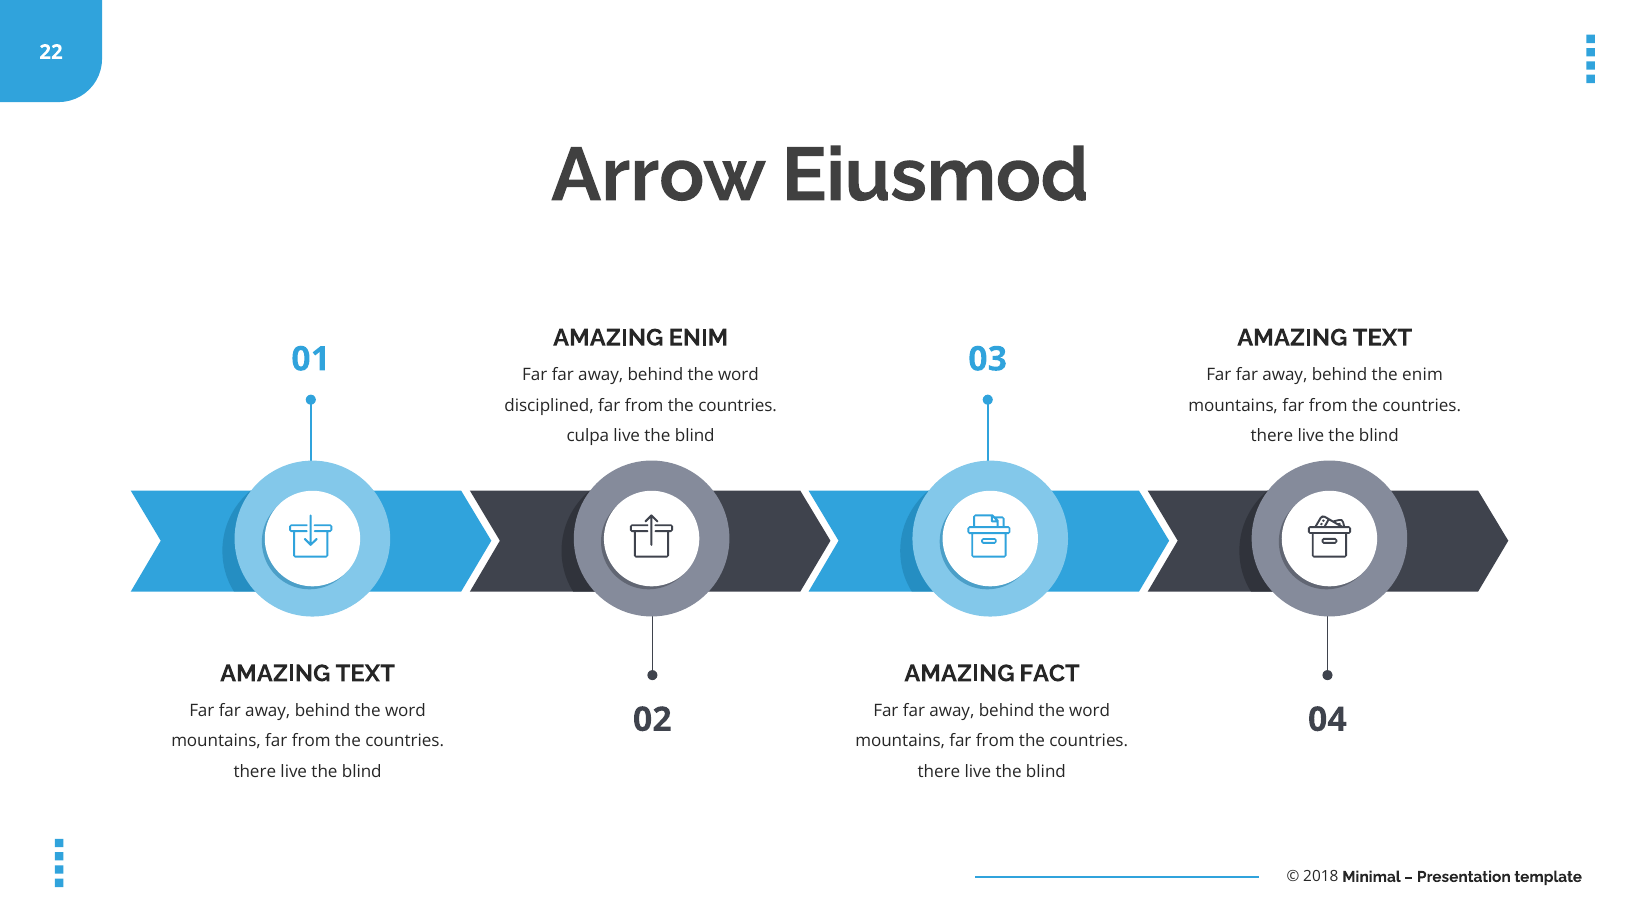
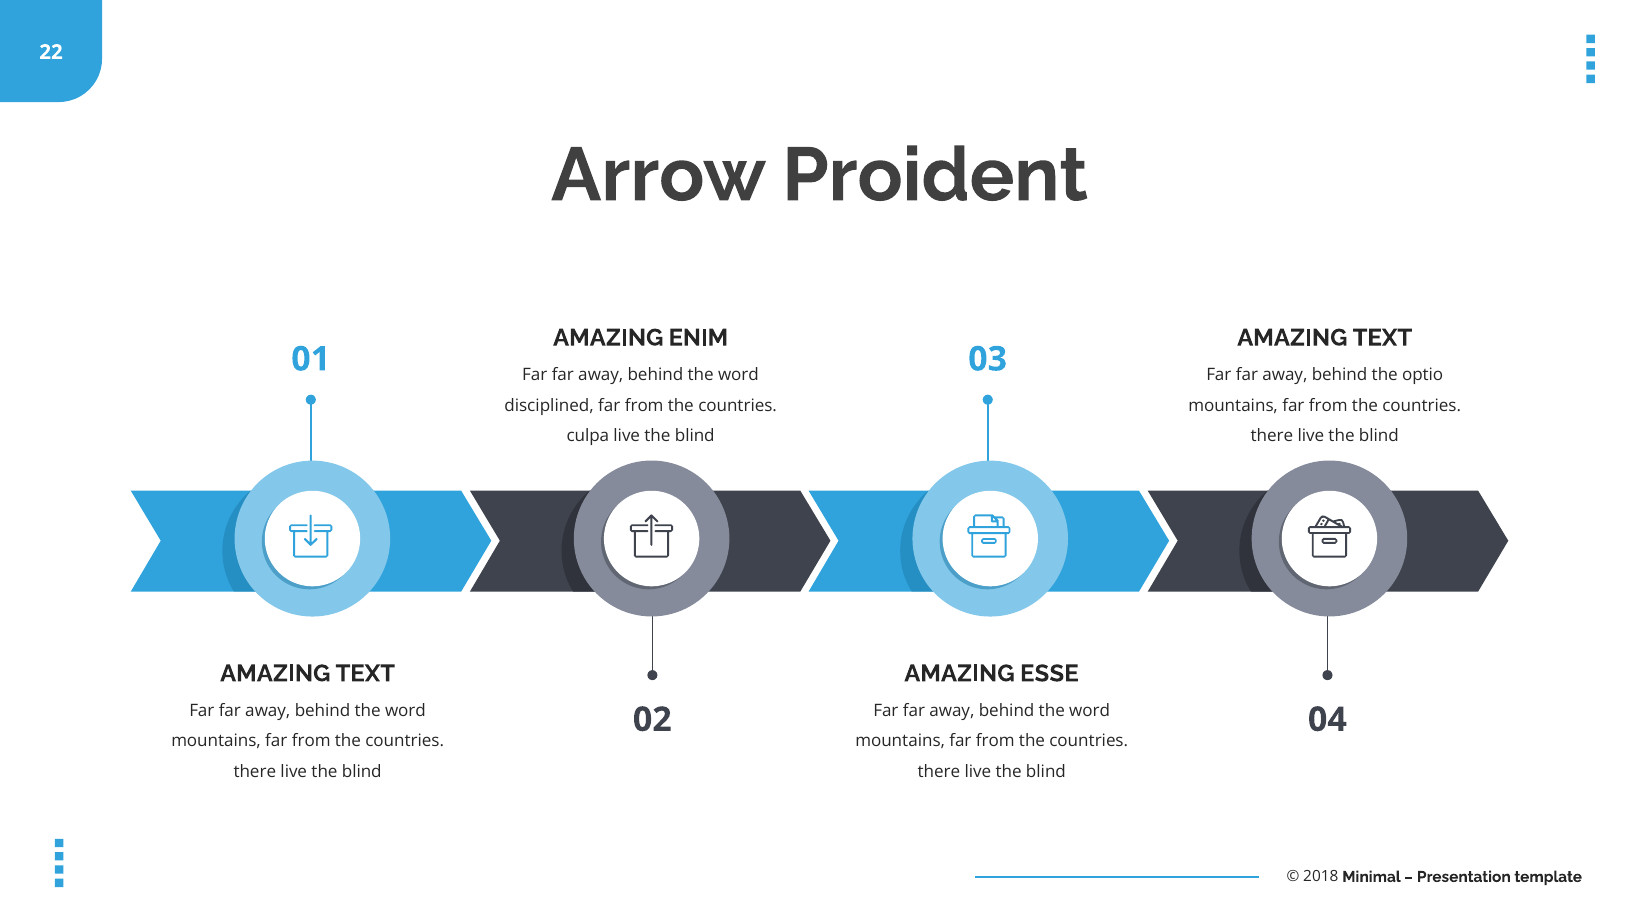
Eiusmod: Eiusmod -> Proident
the enim: enim -> optio
FACT: FACT -> ESSE
